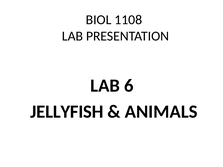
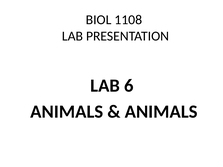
JELLYFISH at (67, 112): JELLYFISH -> ANIMALS
